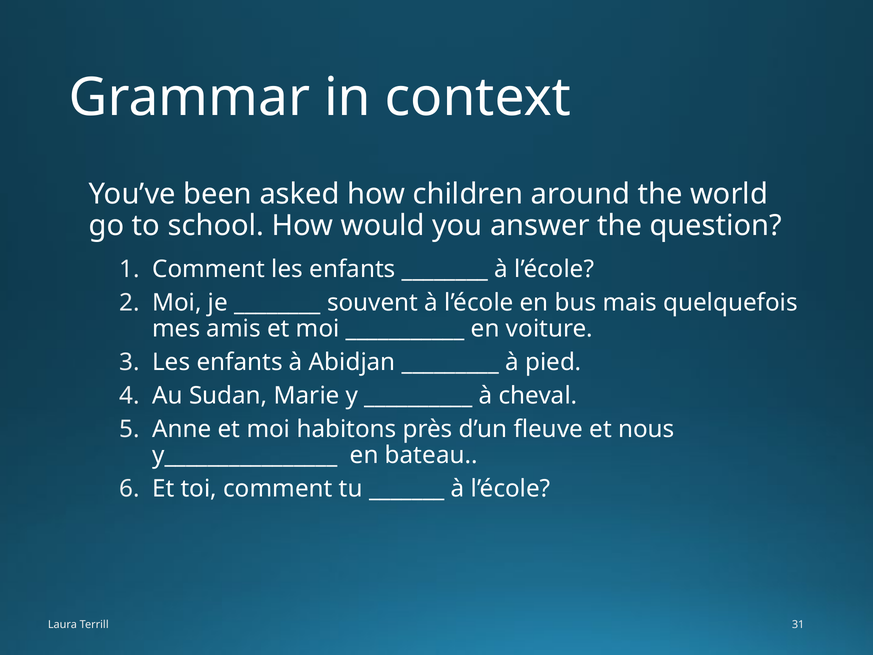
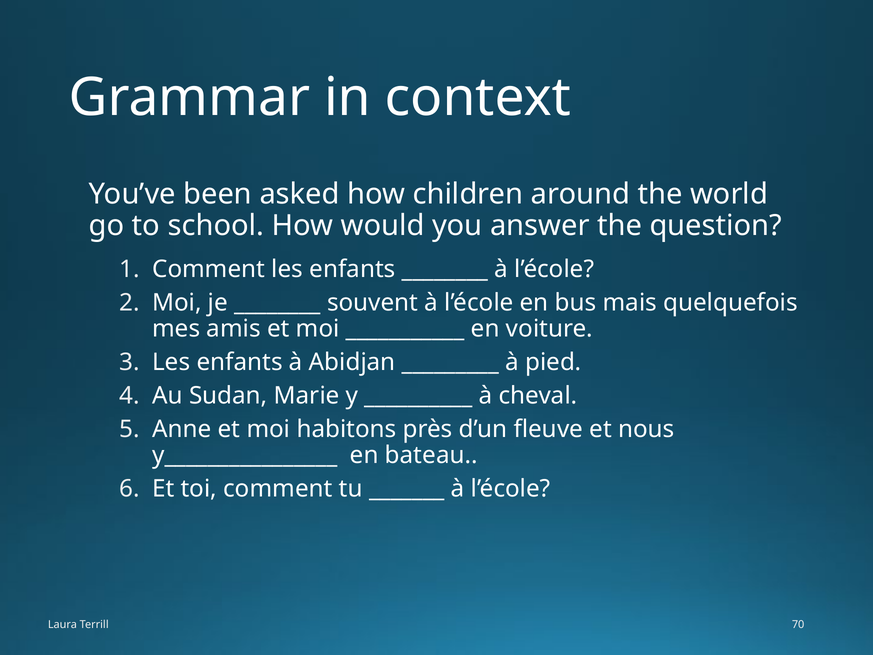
31: 31 -> 70
